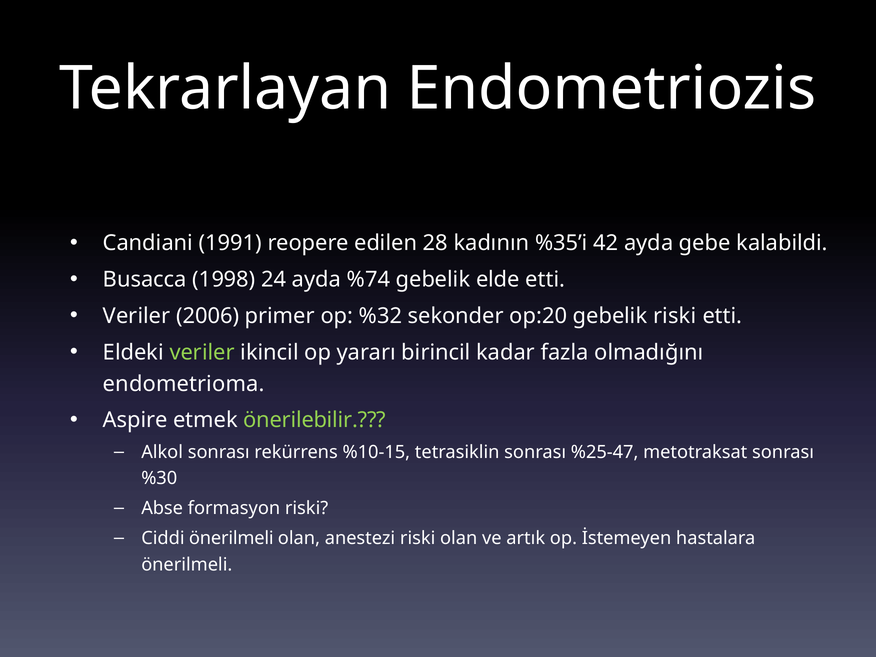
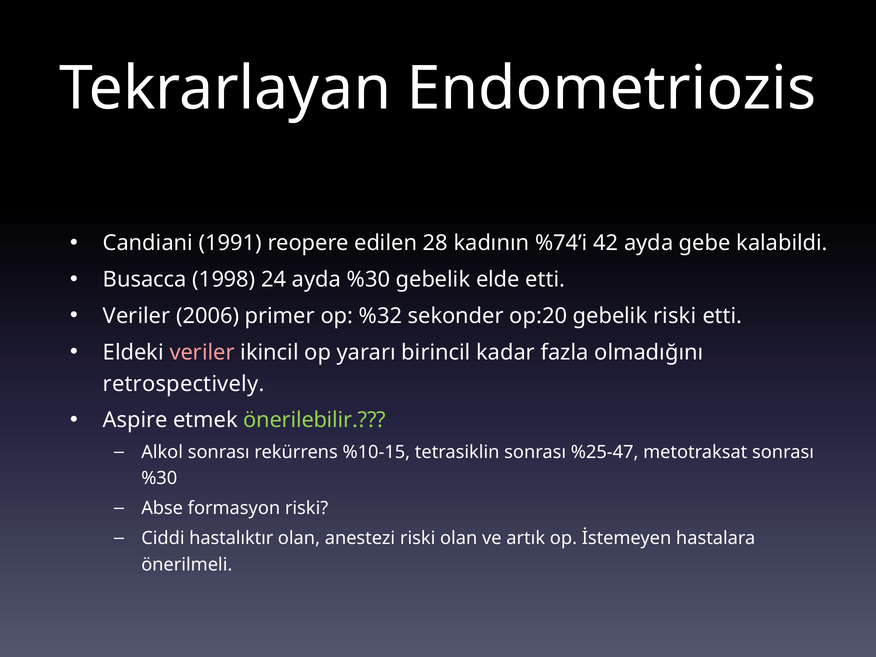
%35’i: %35’i -> %74’i
ayda %74: %74 -> %30
veriler at (202, 352) colour: light green -> pink
endometrioma: endometrioma -> retrospectively
Ciddi önerilmeli: önerilmeli -> hastalıktır
